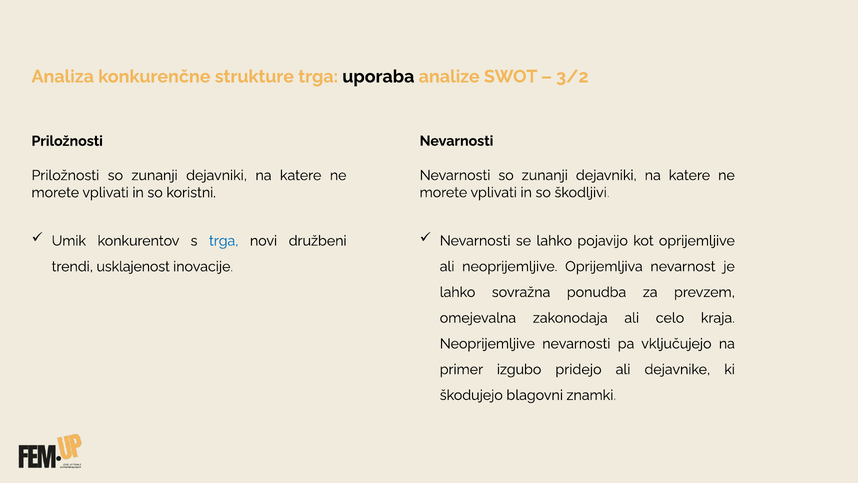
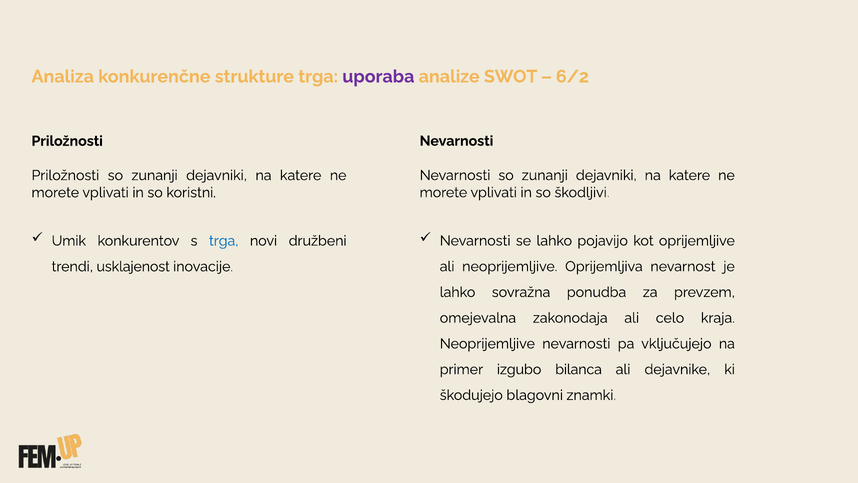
uporaba colour: black -> purple
3/2: 3/2 -> 6/2
pridejo: pridejo -> bilanca
